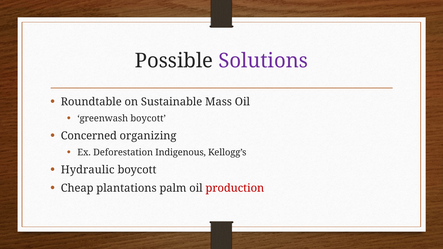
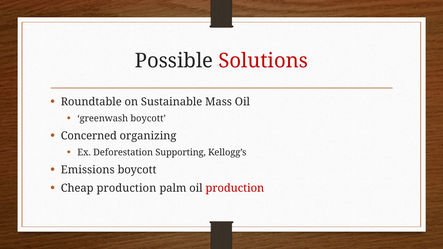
Solutions colour: purple -> red
Indigenous: Indigenous -> Supporting
Hydraulic: Hydraulic -> Emissions
Cheap plantations: plantations -> production
